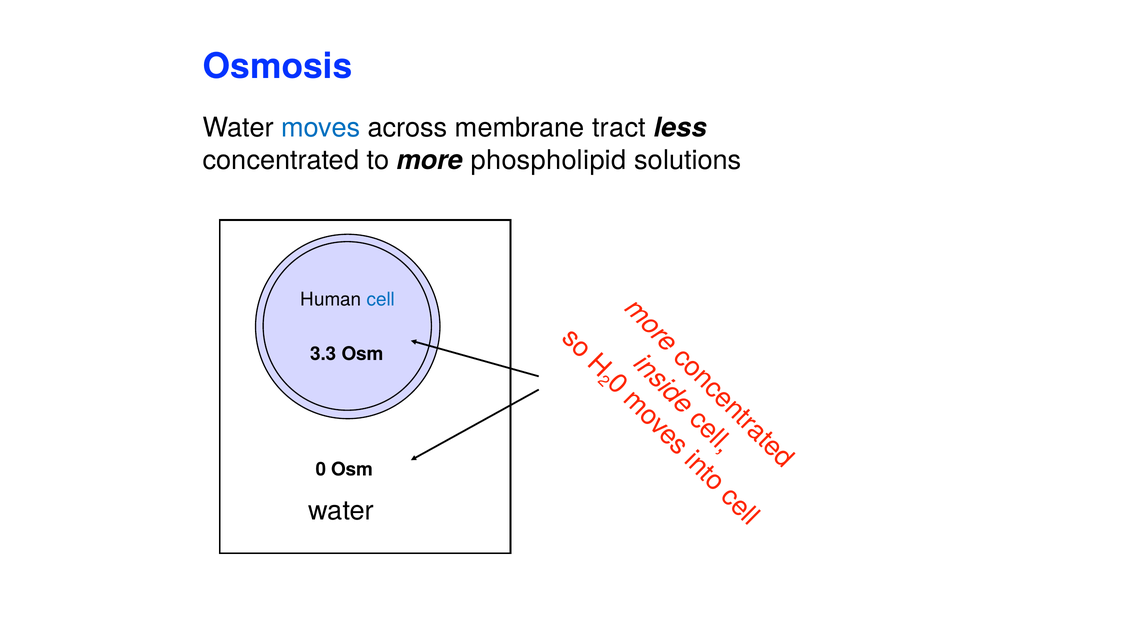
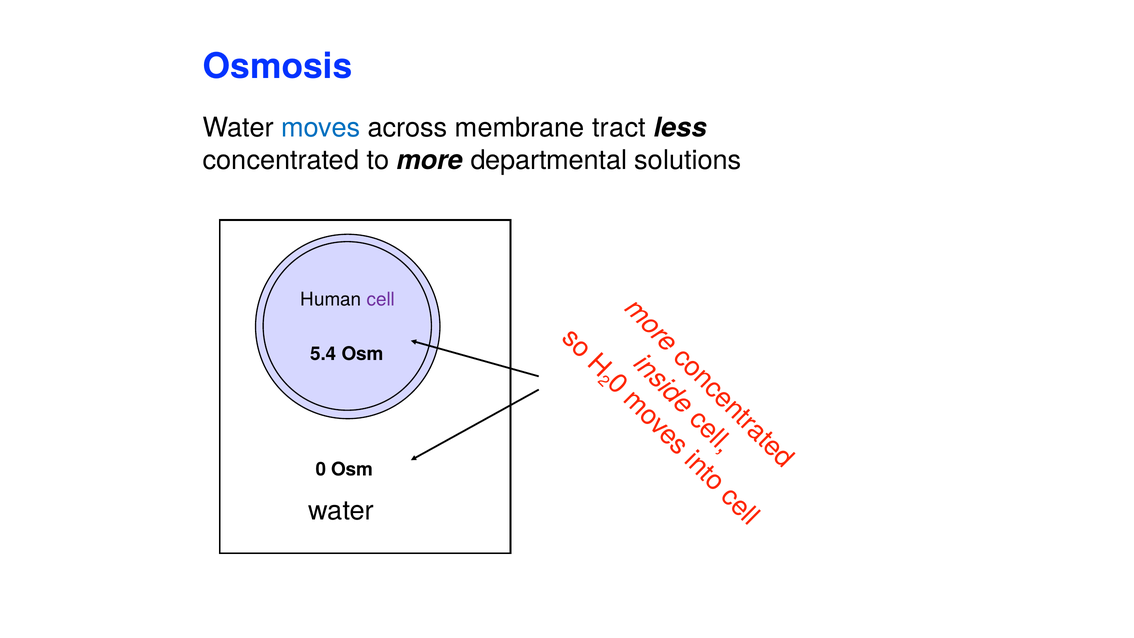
phospholipid: phospholipid -> departmental
cell colour: blue -> purple
3.3: 3.3 -> 5.4
